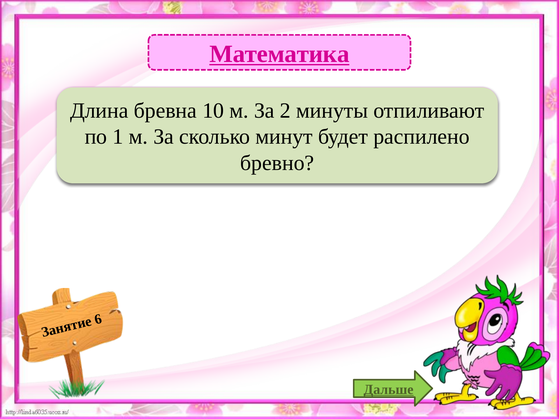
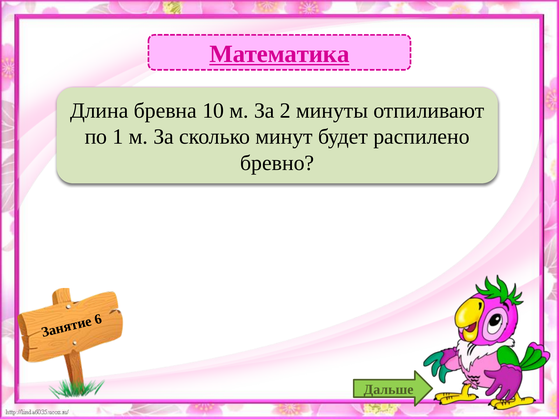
Дальше underline: present -> none
